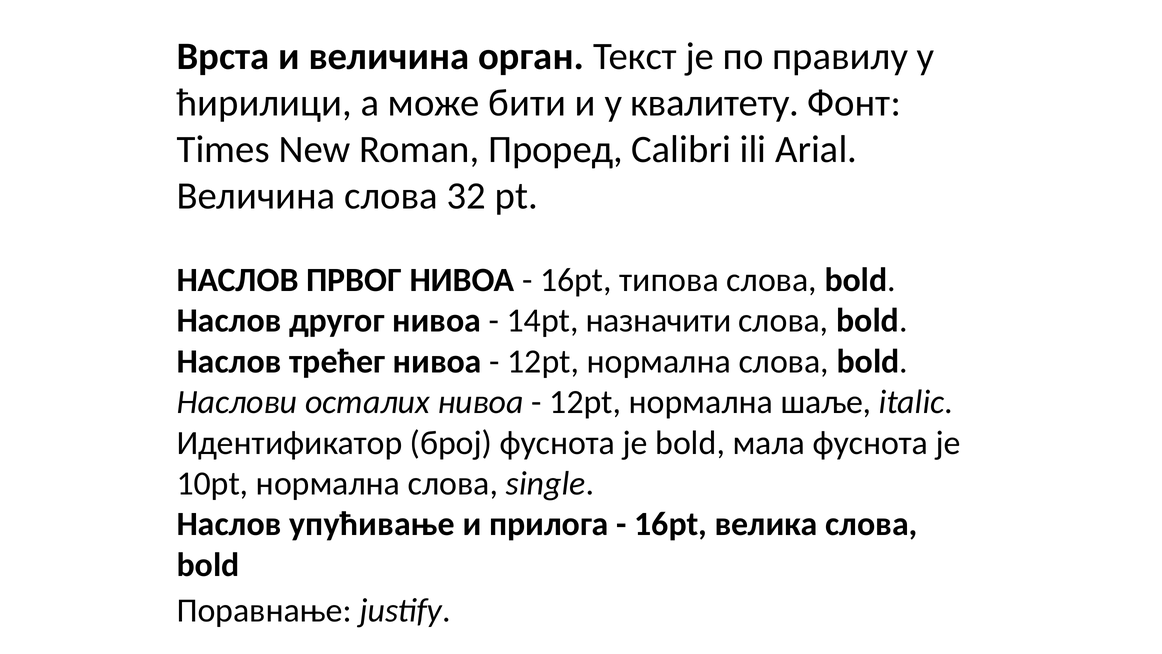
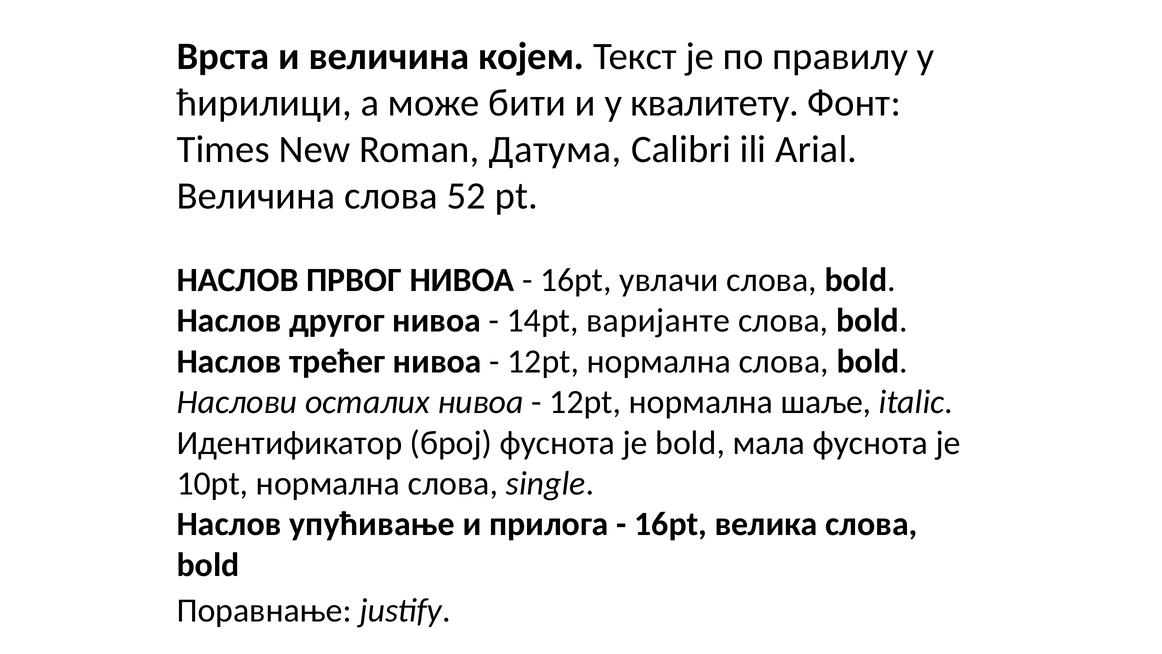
орган: орган -> којем
Проред: Проред -> Датума
32: 32 -> 52
типова: типова -> увлачи
назначити: назначити -> варијанте
